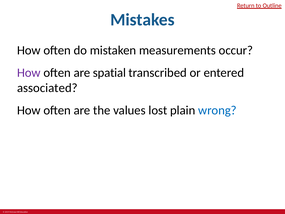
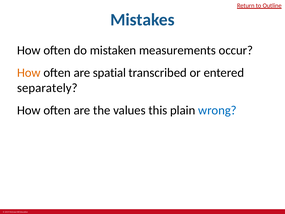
How at (29, 73) colour: purple -> orange
associated: associated -> separately
lost: lost -> this
